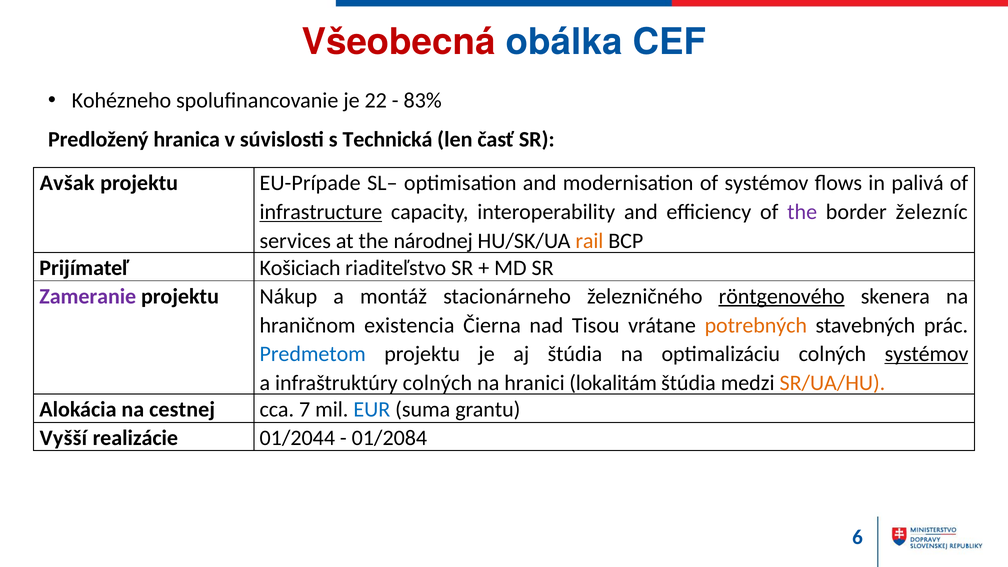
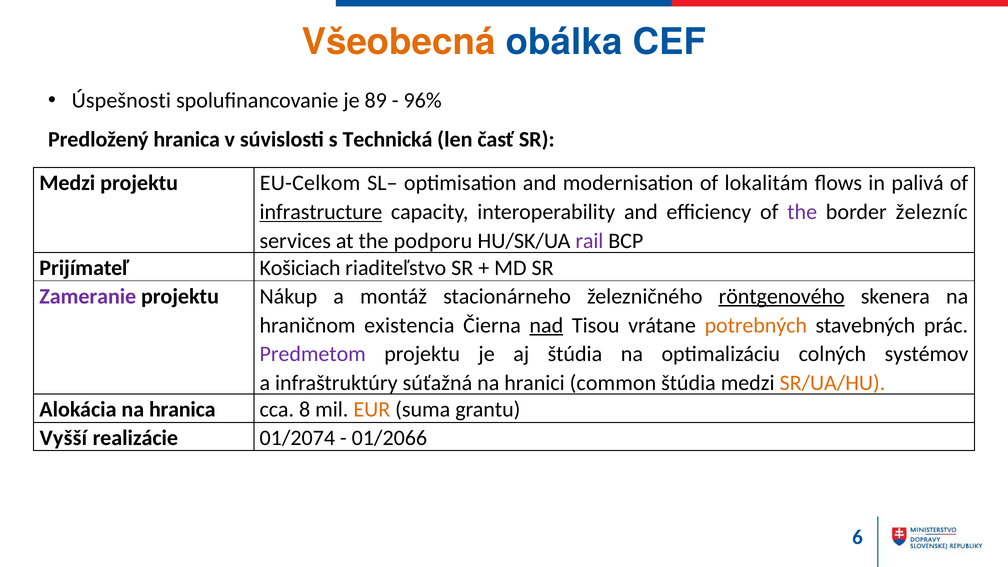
Všeobecná colour: red -> orange
Kohézneho: Kohézneho -> Úspešnosti
22: 22 -> 89
83%: 83% -> 96%
Avšak at (67, 183): Avšak -> Medzi
EU-Prípade: EU-Prípade -> EU-Celkom
of systémov: systémov -> lokalitám
národnej: národnej -> podporu
rail colour: orange -> purple
nad underline: none -> present
Predmetom colour: blue -> purple
systémov at (927, 354) underline: present -> none
infraštruktúry colných: colných -> súťažná
lokalitám: lokalitám -> common
na cestnej: cestnej -> hranica
7: 7 -> 8
EUR colour: blue -> orange
01/2044: 01/2044 -> 01/2074
01/2084: 01/2084 -> 01/2066
